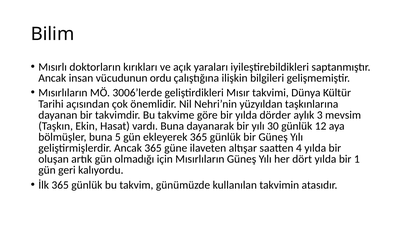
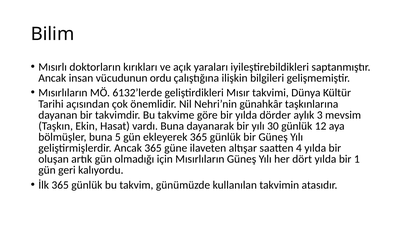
3006’lerde: 3006’lerde -> 6132’lerde
yüzyıldan: yüzyıldan -> günahkâr
